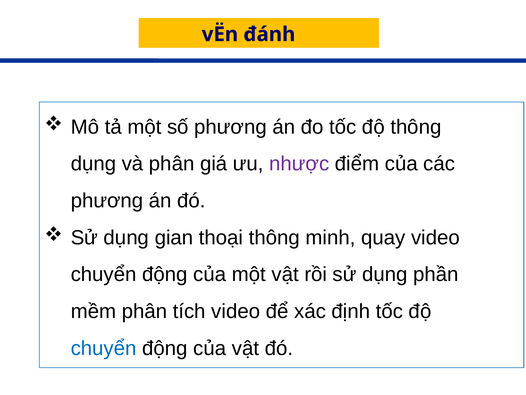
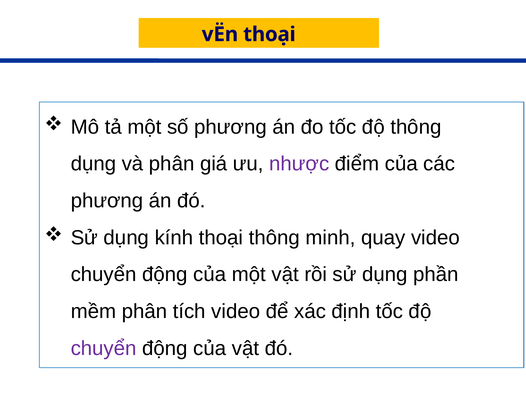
vËn đánh: đánh -> thoại
gian: gian -> kính
chuyển at (104, 348) colour: blue -> purple
